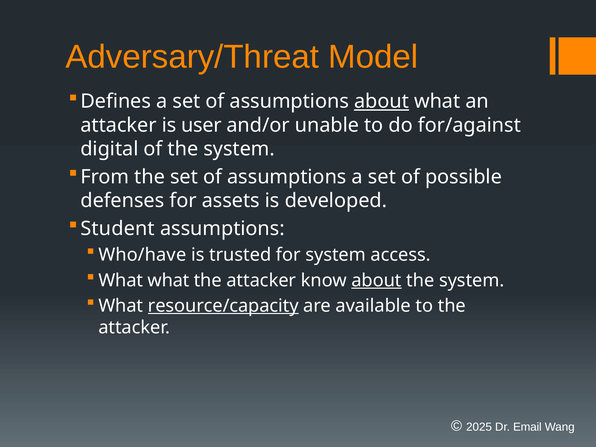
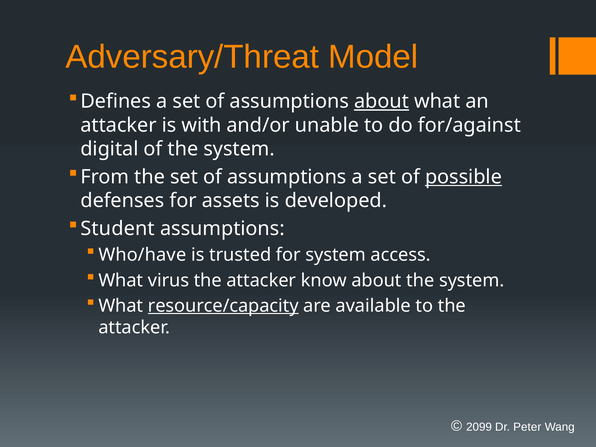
user: user -> with
possible underline: none -> present
What what: what -> virus
about at (376, 280) underline: present -> none
2025: 2025 -> 2099
Email: Email -> Peter
